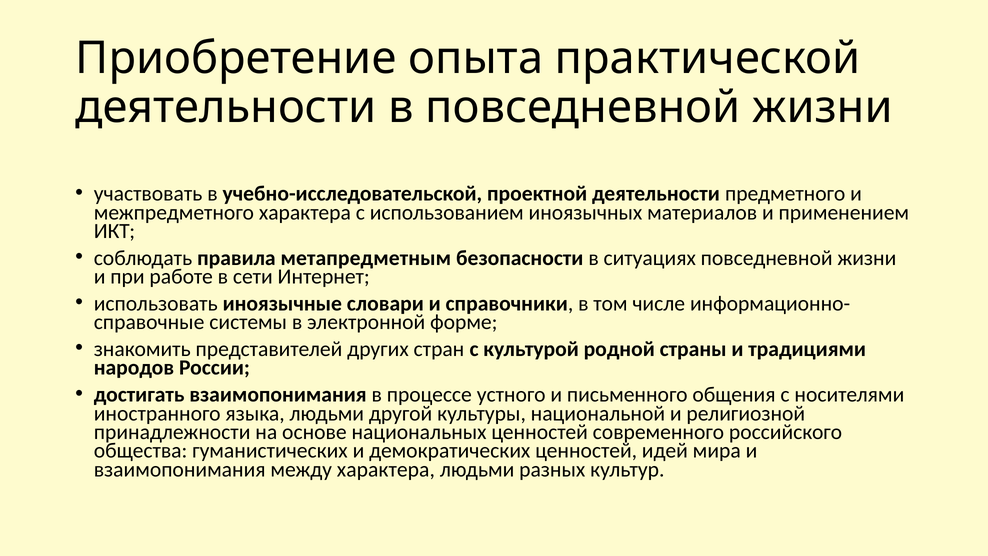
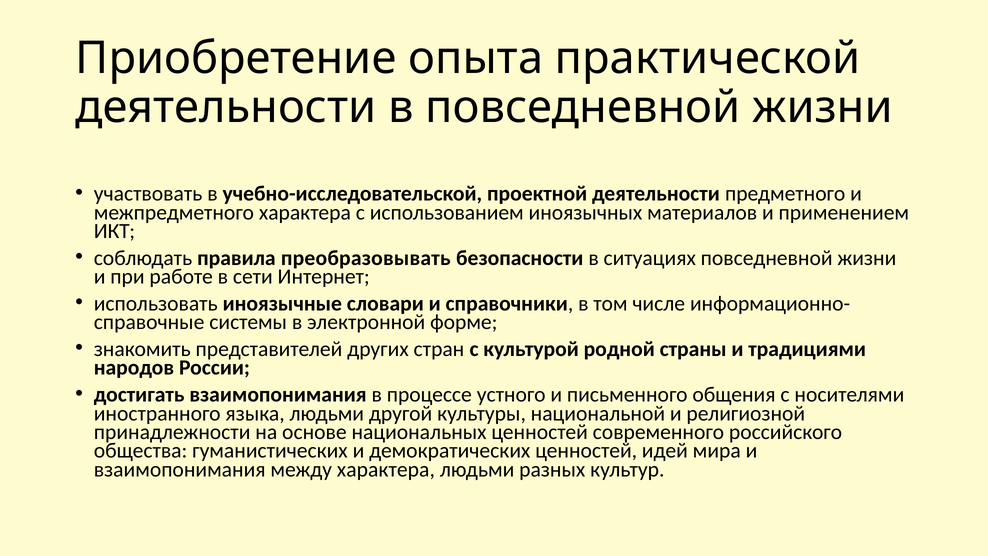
метапредметным: метапредметным -> преобразовывать
